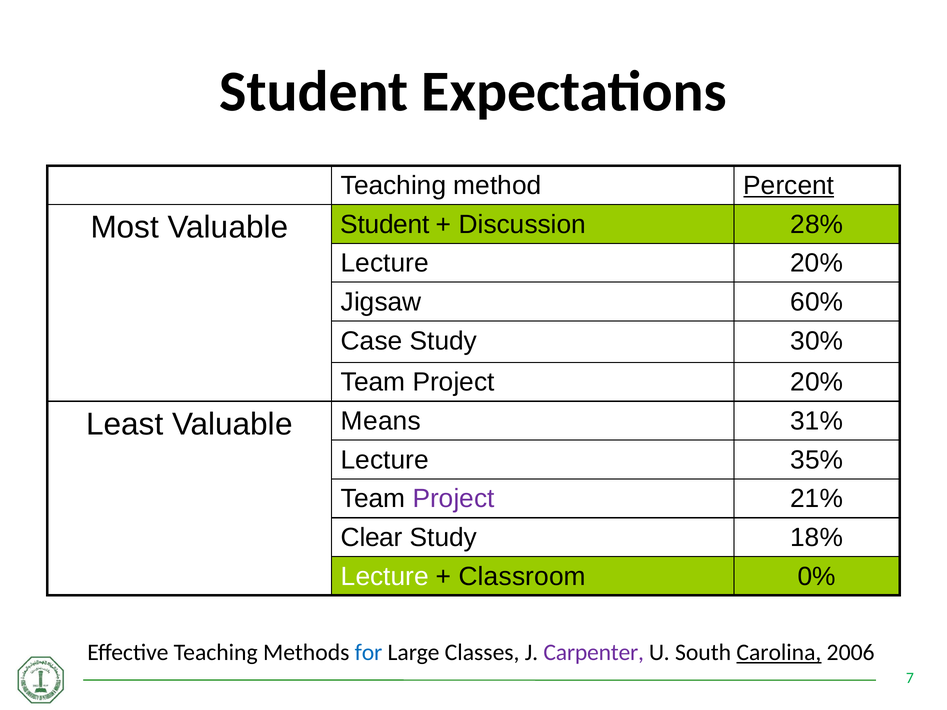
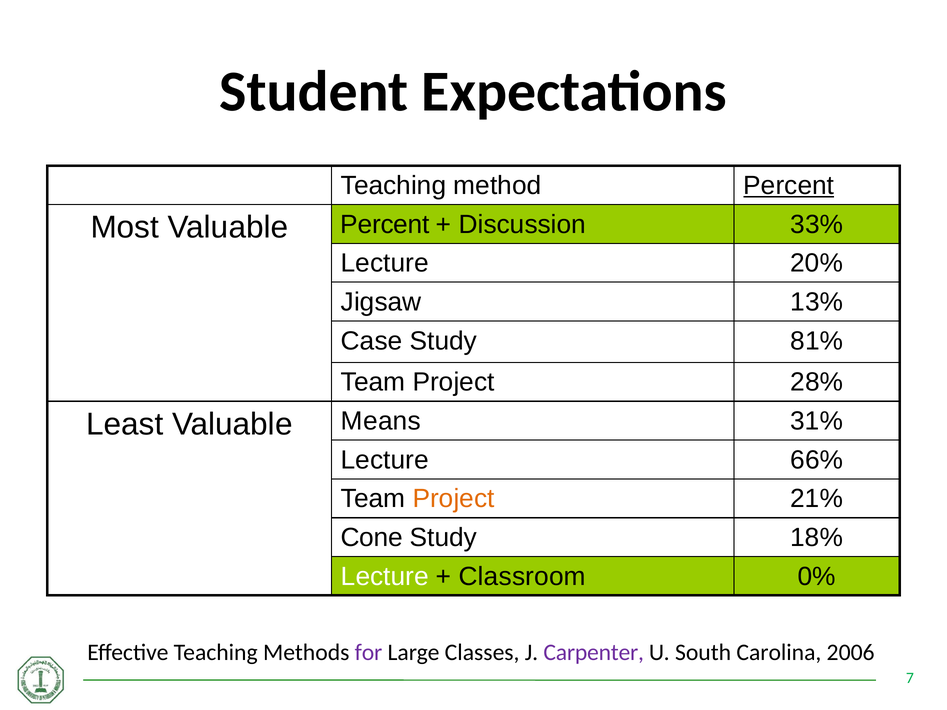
Valuable Student: Student -> Percent
28%: 28% -> 33%
60%: 60% -> 13%
30%: 30% -> 81%
Project 20%: 20% -> 28%
35%: 35% -> 66%
Project at (454, 499) colour: purple -> orange
Clear: Clear -> Cone
for colour: blue -> purple
Carolina underline: present -> none
